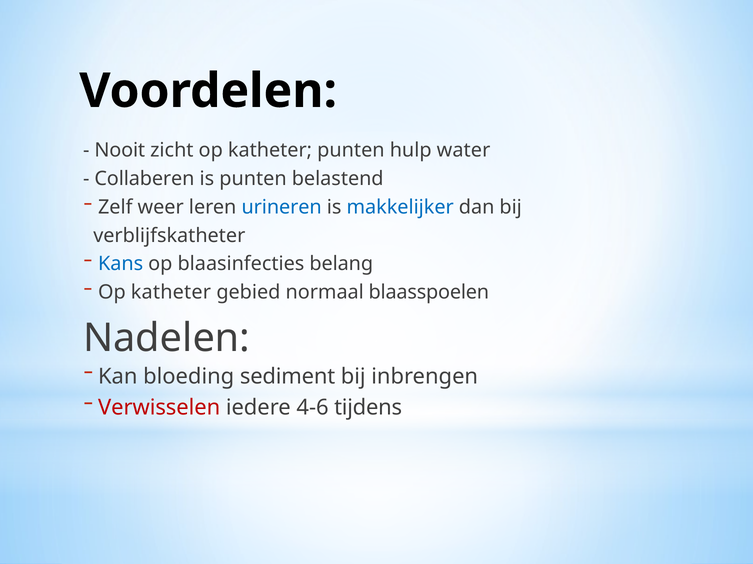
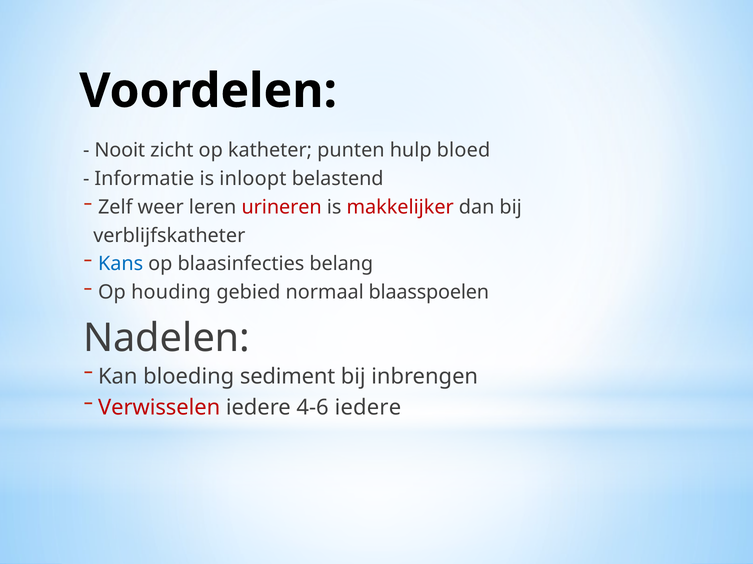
water: water -> bloed
Collaberen: Collaberen -> Informatie
is punten: punten -> inloopt
urineren colour: blue -> red
makkelijker colour: blue -> red
katheter at (171, 293): katheter -> houding
4-6 tijdens: tijdens -> iedere
